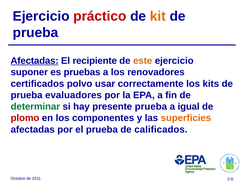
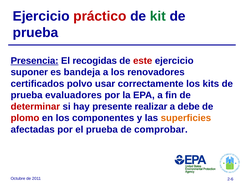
kit colour: orange -> green
Afectadas at (35, 61): Afectadas -> Presencia
recipiente: recipiente -> recogidas
este colour: orange -> red
pruebas: pruebas -> bandeja
determinar colour: green -> red
presente prueba: prueba -> realizar
igual: igual -> debe
calificados: calificados -> comprobar
